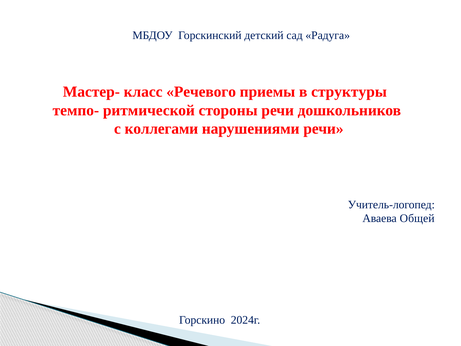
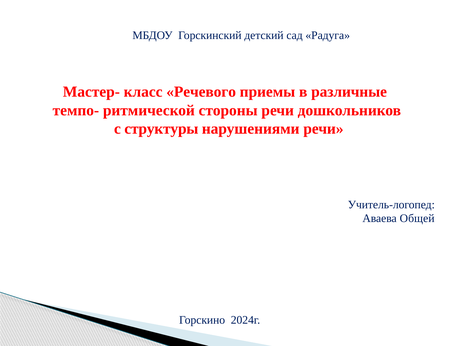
структуры: структуры -> различные
коллегами: коллегами -> структуры
